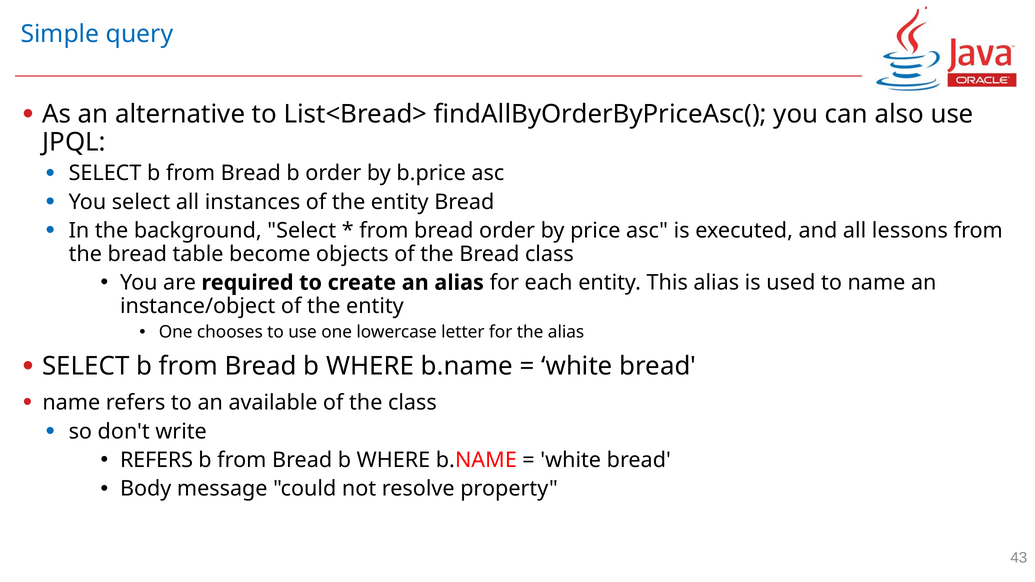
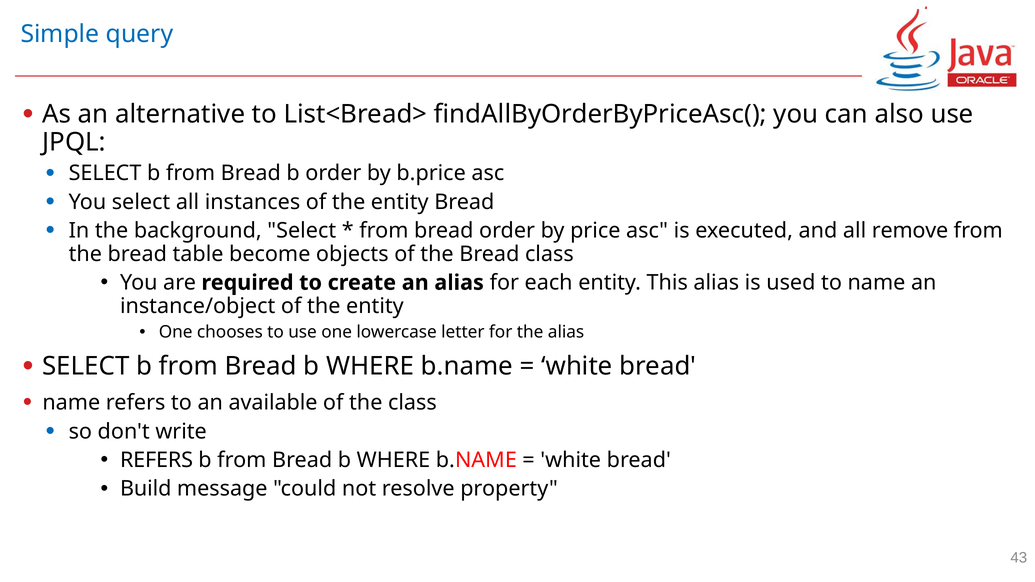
lessons: lessons -> remove
Body: Body -> Build
